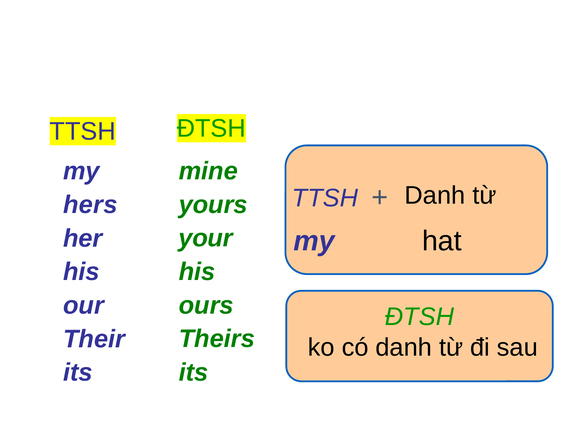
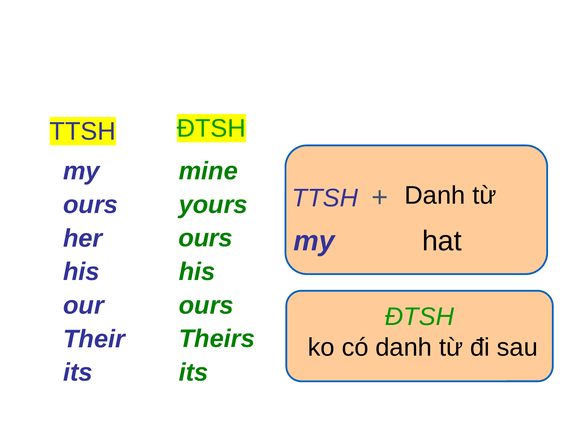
hers at (90, 204): hers -> ours
your at (206, 238): your -> ours
